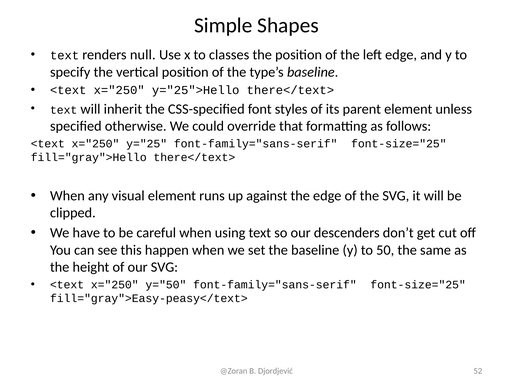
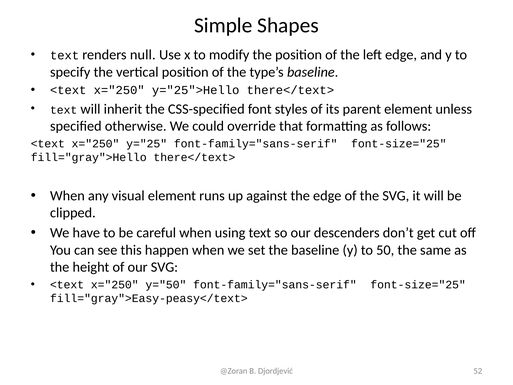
classes: classes -> modify
